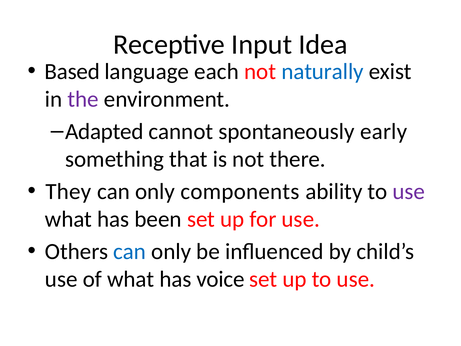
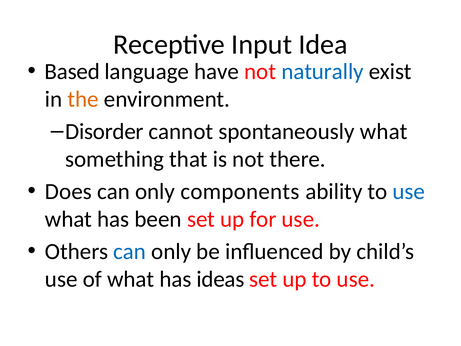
each: each -> have
the colour: purple -> orange
Adapted: Adapted -> Disorder
spontaneously early: early -> what
They: They -> Does
use at (409, 191) colour: purple -> blue
voice: voice -> ideas
